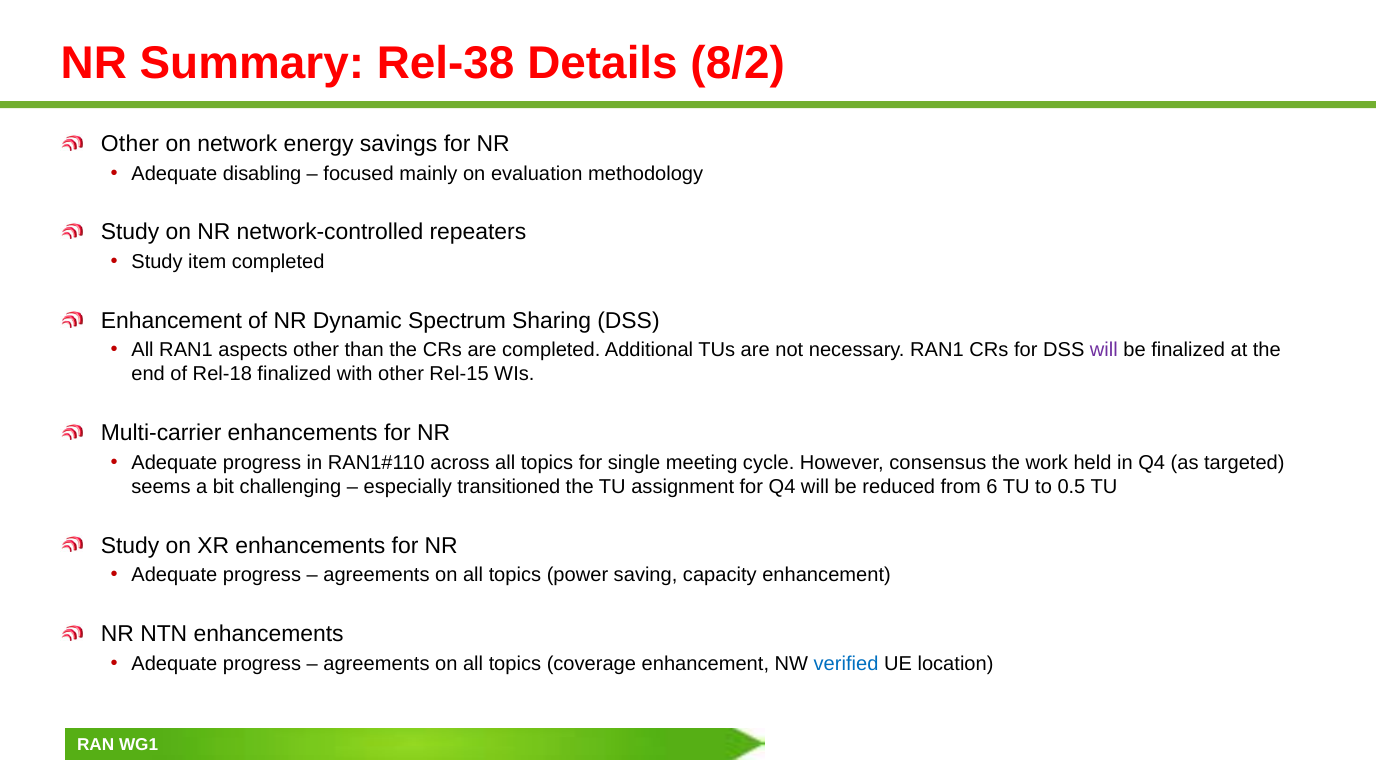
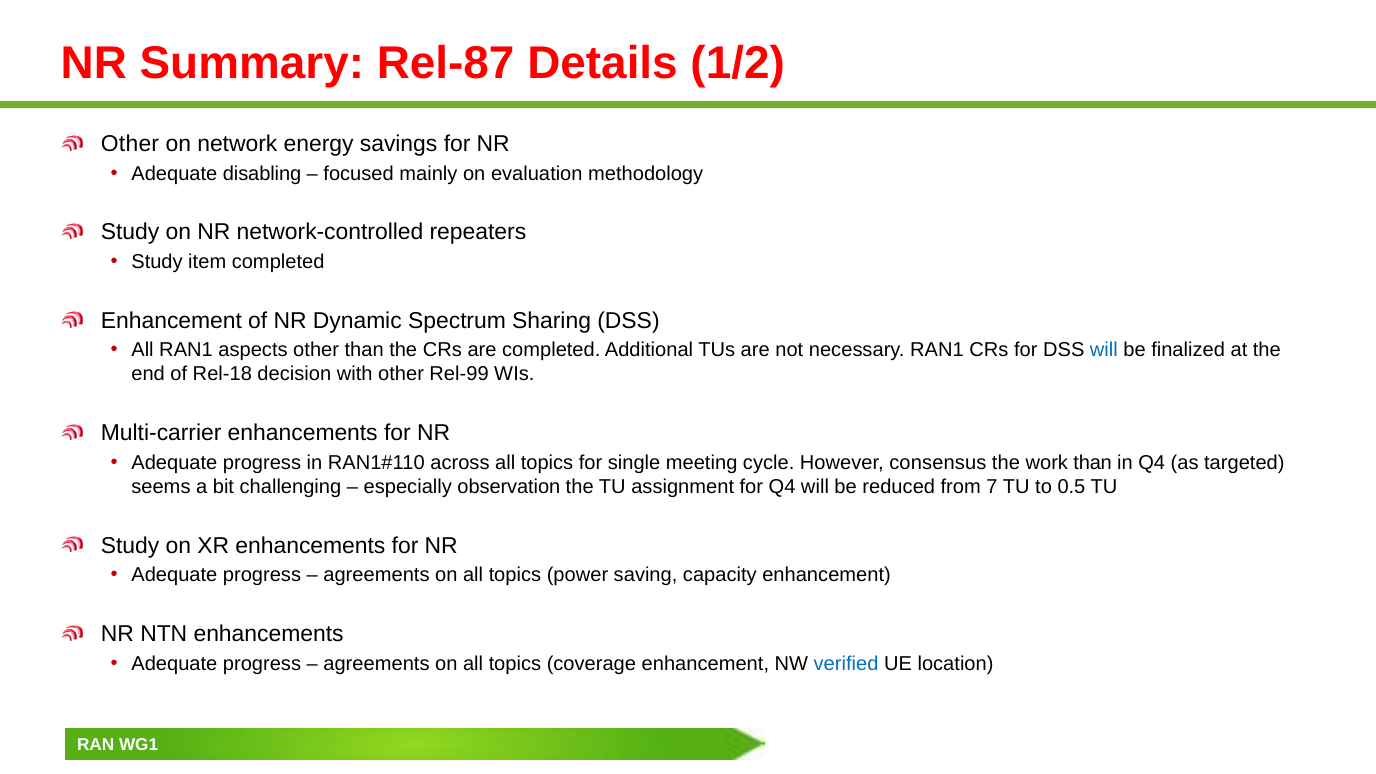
Rel-38: Rel-38 -> Rel-87
8/2: 8/2 -> 1/2
will at (1104, 350) colour: purple -> blue
Rel-18 finalized: finalized -> decision
Rel-15: Rel-15 -> Rel-99
work held: held -> than
transitioned: transitioned -> observation
6: 6 -> 7
